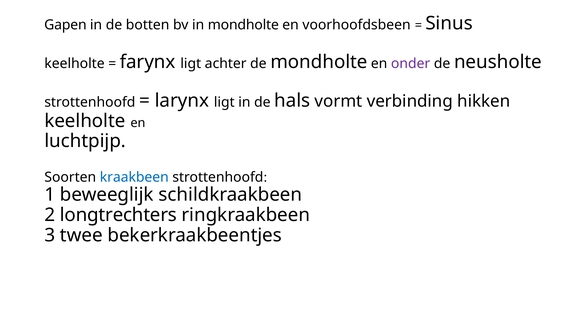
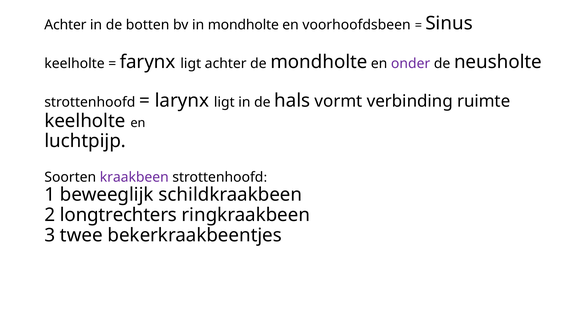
Gapen at (65, 25): Gapen -> Achter
hikken: hikken -> ruimte
kraakbeen colour: blue -> purple
